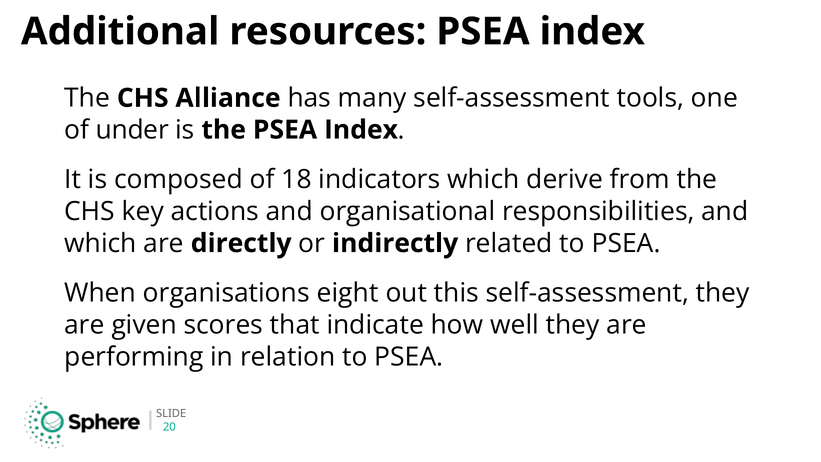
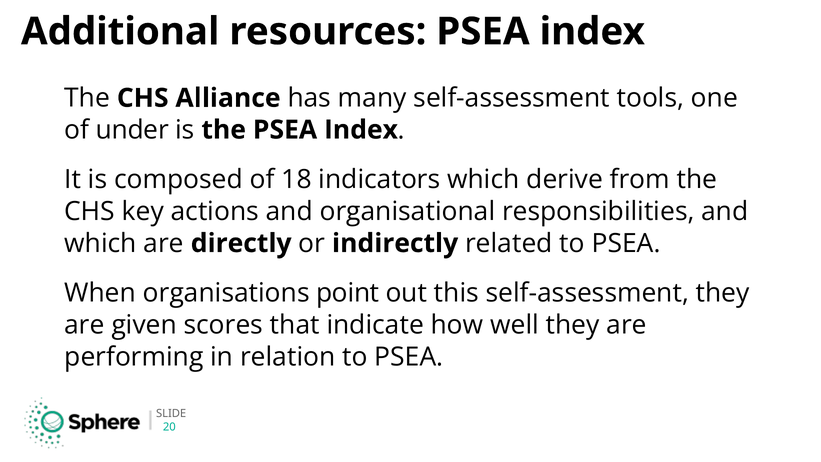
eight: eight -> point
